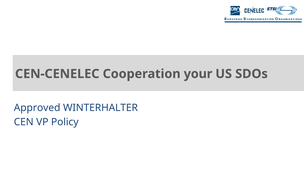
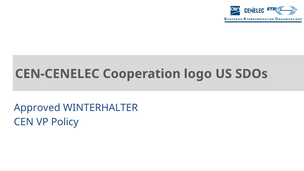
your: your -> logo
